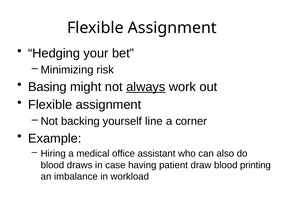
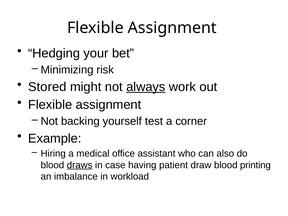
Basing: Basing -> Stored
line: line -> test
draws underline: none -> present
